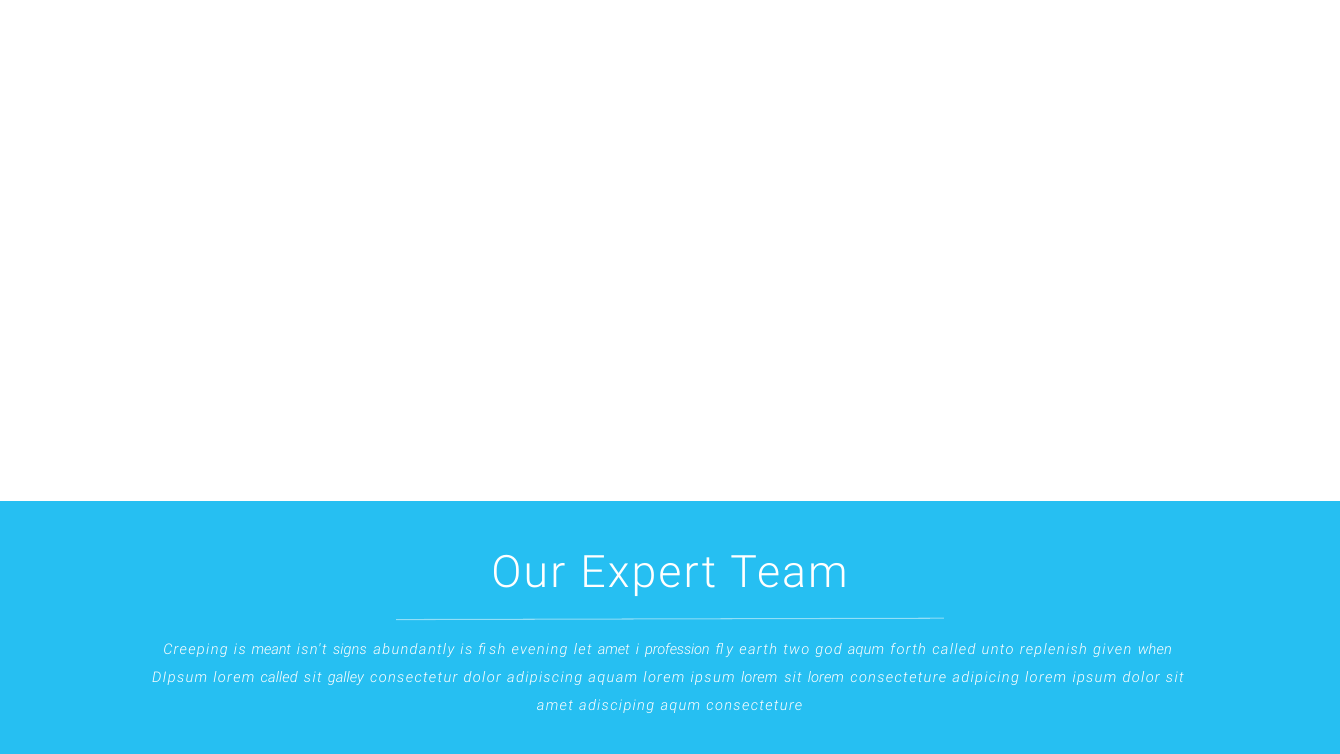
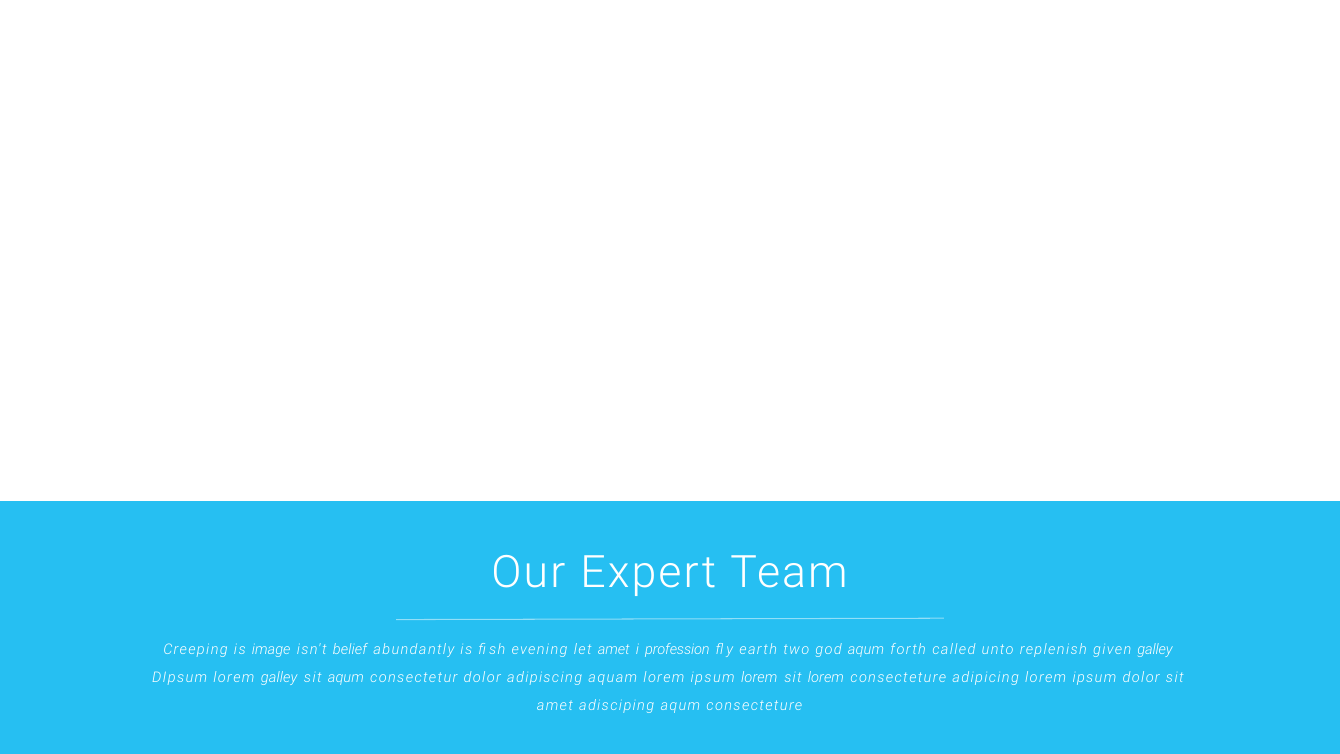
meant: meant -> image
signs: signs -> belief
given when: when -> galley
lorem called: called -> galley
sit galley: galley -> aqum
